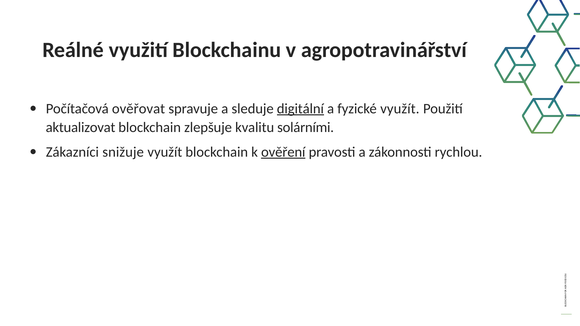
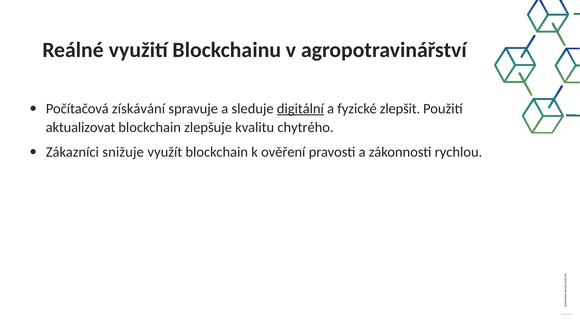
ověřovat: ověřovat -> získávání
fyzické využít: využít -> zlepšit
solárními: solárními -> chytrého
ověření underline: present -> none
